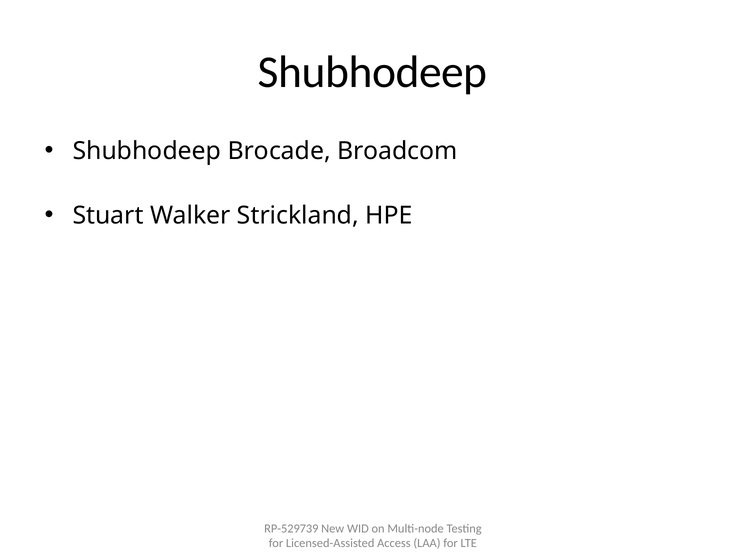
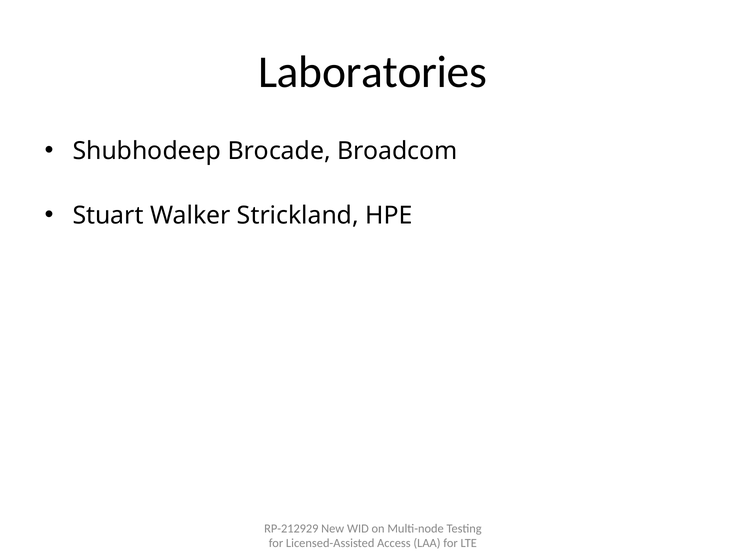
Shubhodeep at (373, 72): Shubhodeep -> Laboratories
RP-529739: RP-529739 -> RP-212929
